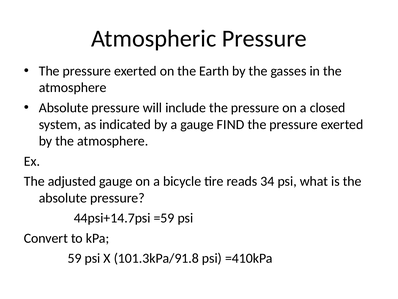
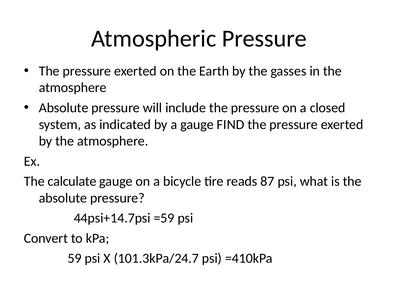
adjusted: adjusted -> calculate
34: 34 -> 87
101.3kPa/91.8: 101.3kPa/91.8 -> 101.3kPa/24.7
